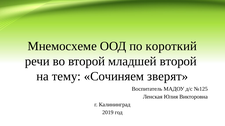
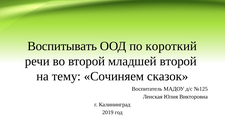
Мнемосхеме: Мнемосхеме -> Воспитывать
зверят: зверят -> сказок
